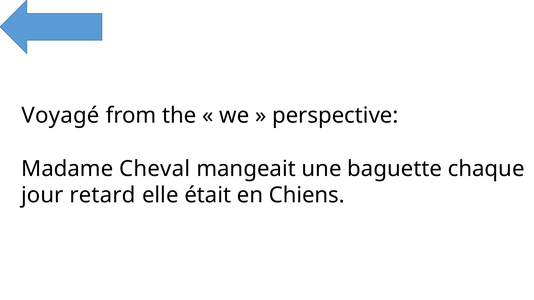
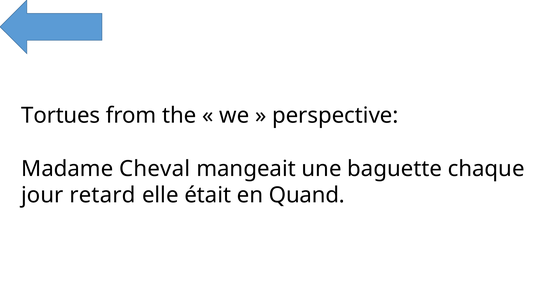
Voyagé: Voyagé -> Tortues
Chiens: Chiens -> Quand
